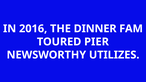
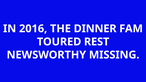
PIER: PIER -> REST
UTILIZES: UTILIZES -> MISSING
